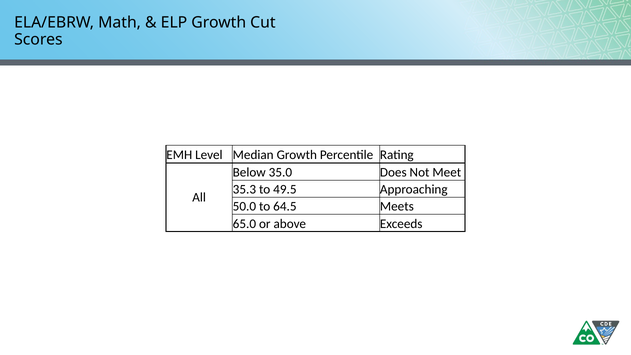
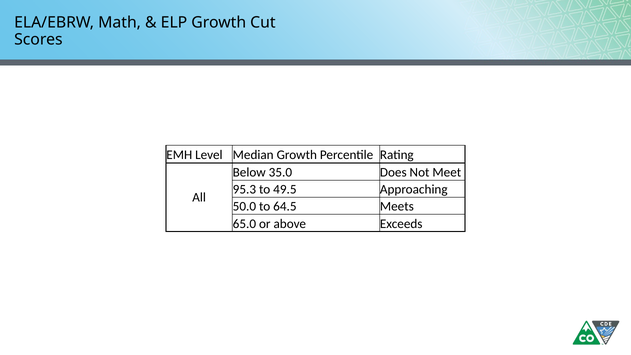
35.3: 35.3 -> 95.3
